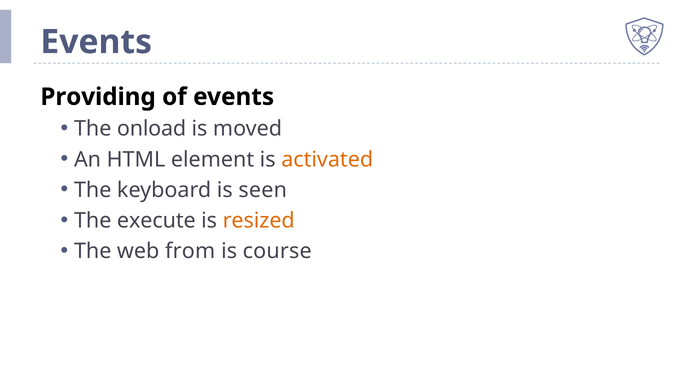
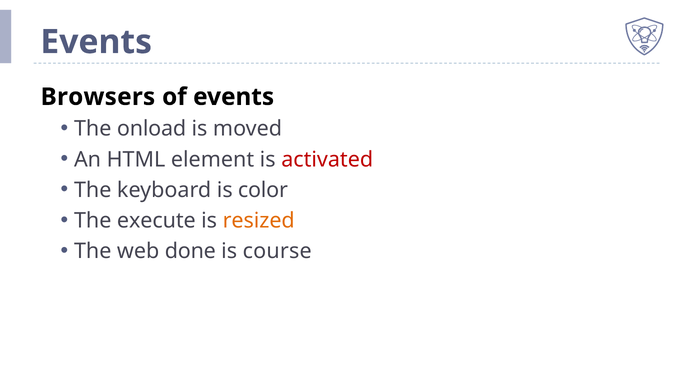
Providing: Providing -> Browsers
activated colour: orange -> red
seen: seen -> color
from: from -> done
